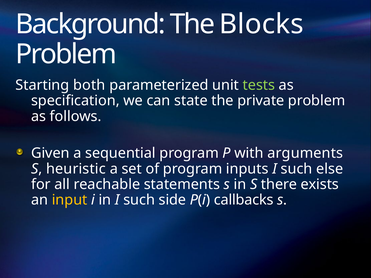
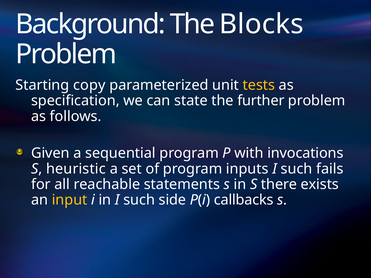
both: both -> copy
tests colour: light green -> yellow
private: private -> further
arguments: arguments -> invocations
else: else -> fails
